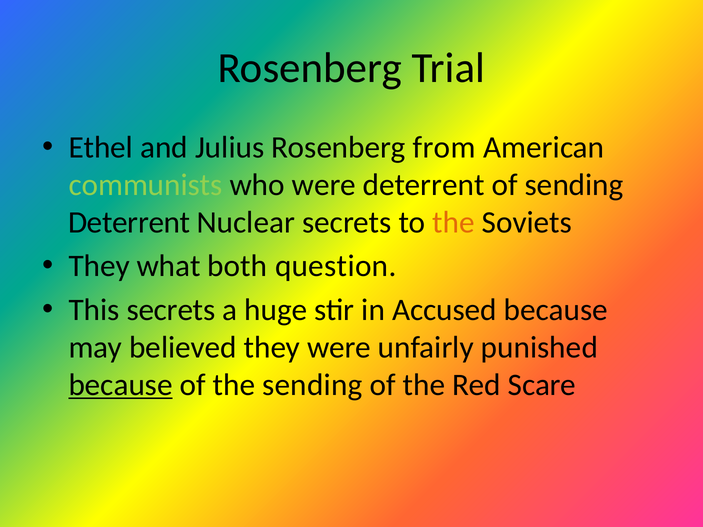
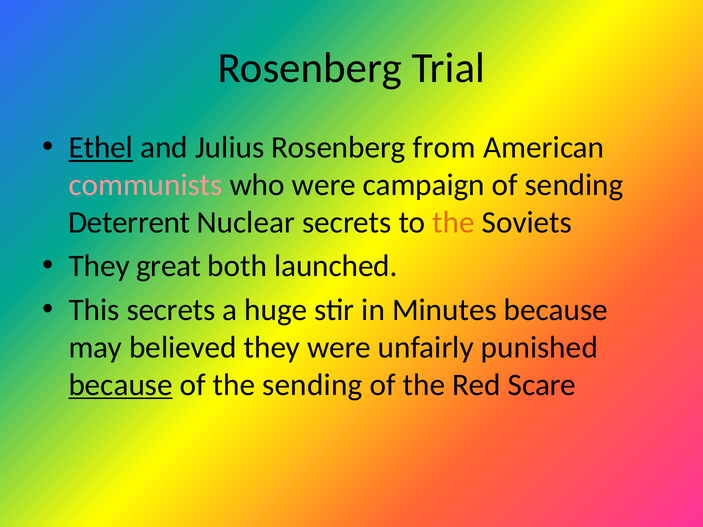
Ethel underline: none -> present
communists colour: light green -> pink
were deterrent: deterrent -> campaign
what: what -> great
question: question -> launched
Accused: Accused -> Minutes
